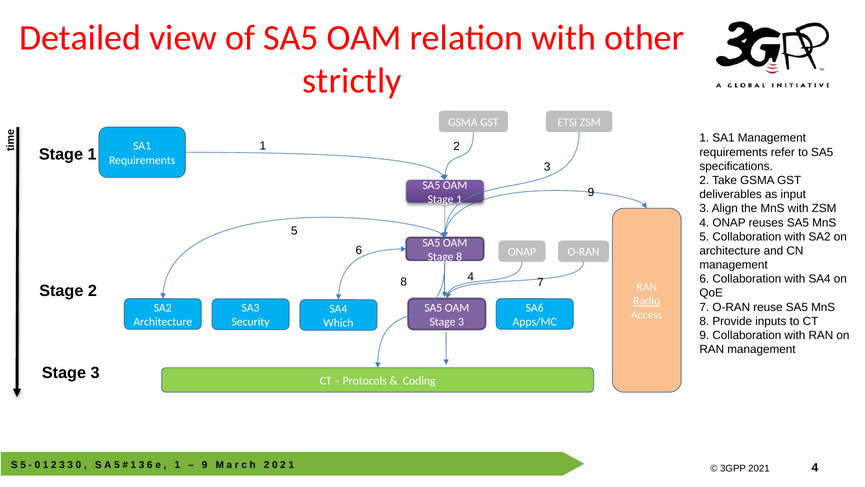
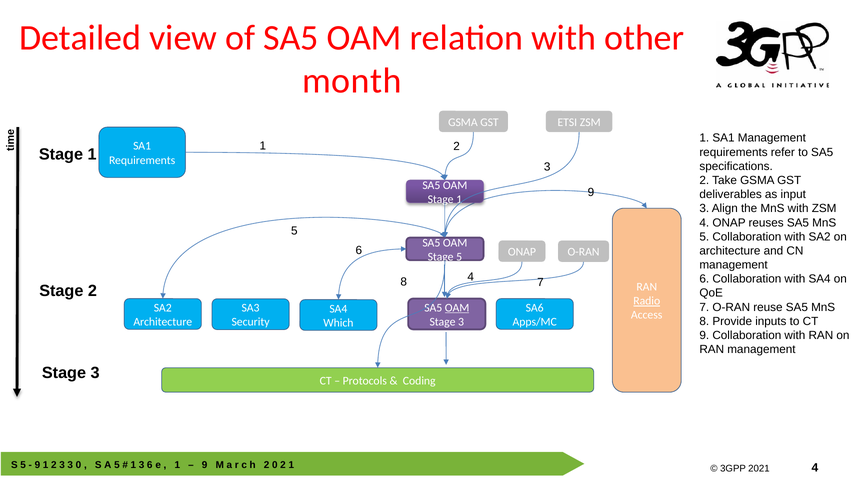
strictly: strictly -> month
Stage 8: 8 -> 5
OAM at (457, 307) underline: none -> present
0 at (37, 465): 0 -> 9
